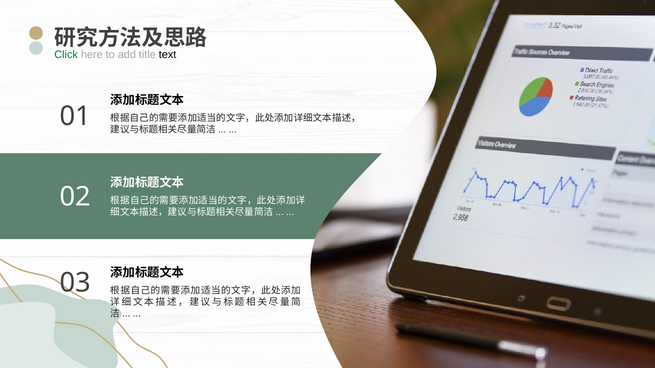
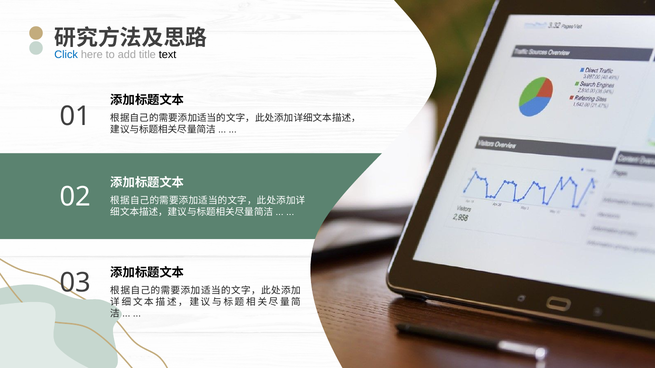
Click colour: green -> blue
